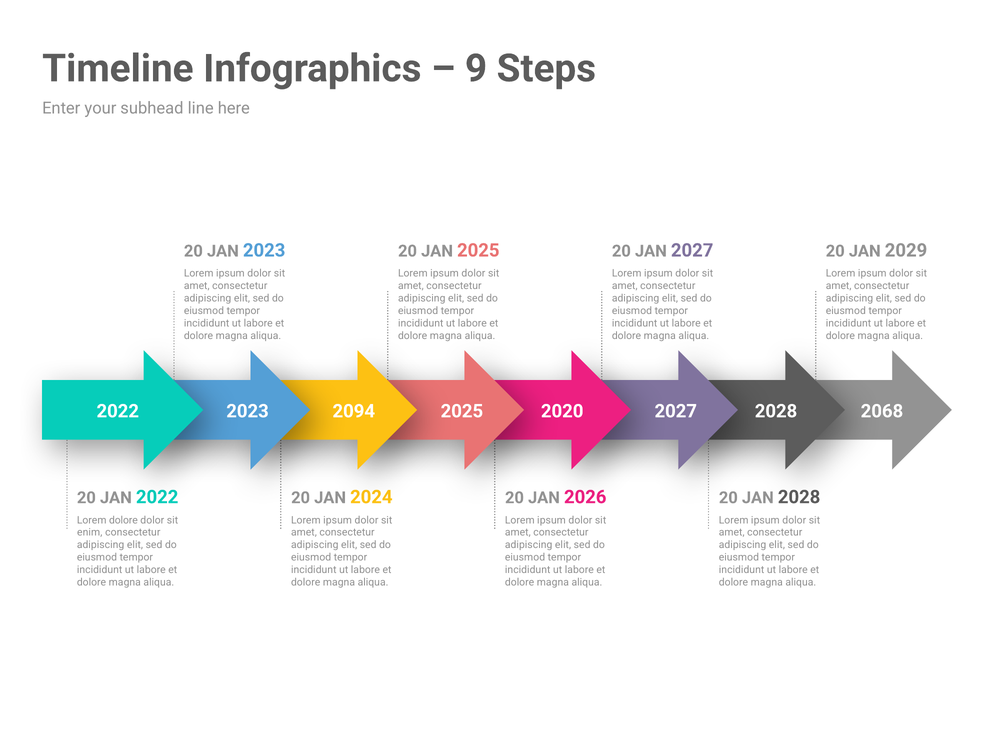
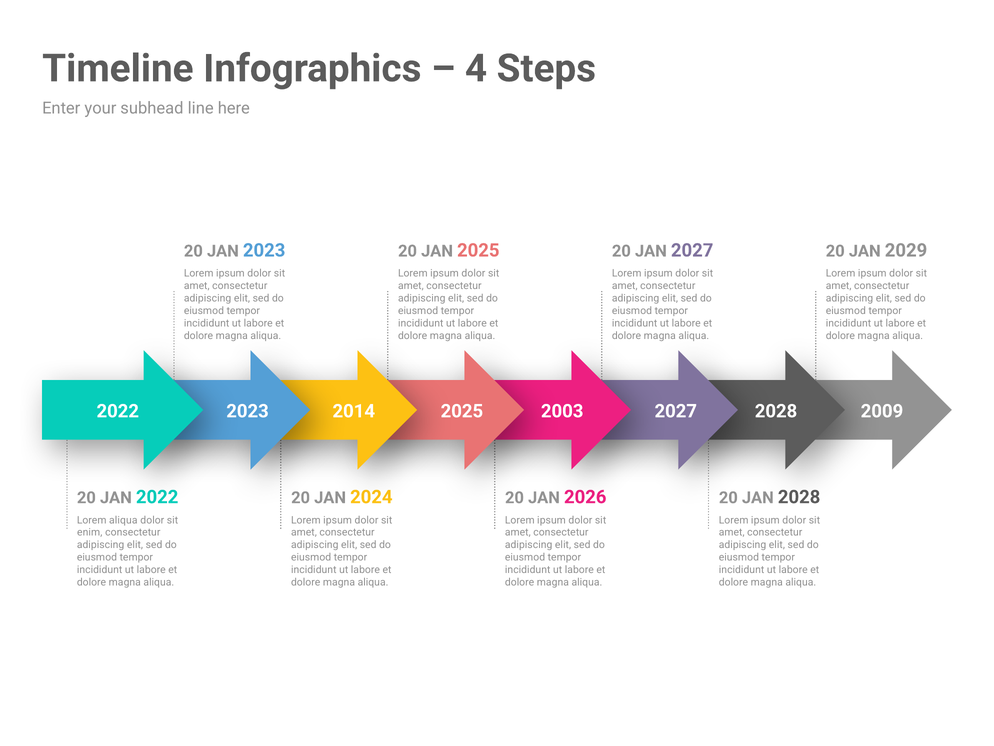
9: 9 -> 4
2094: 2094 -> 2014
2020: 2020 -> 2003
2068: 2068 -> 2009
Lorem dolore: dolore -> aliqua
